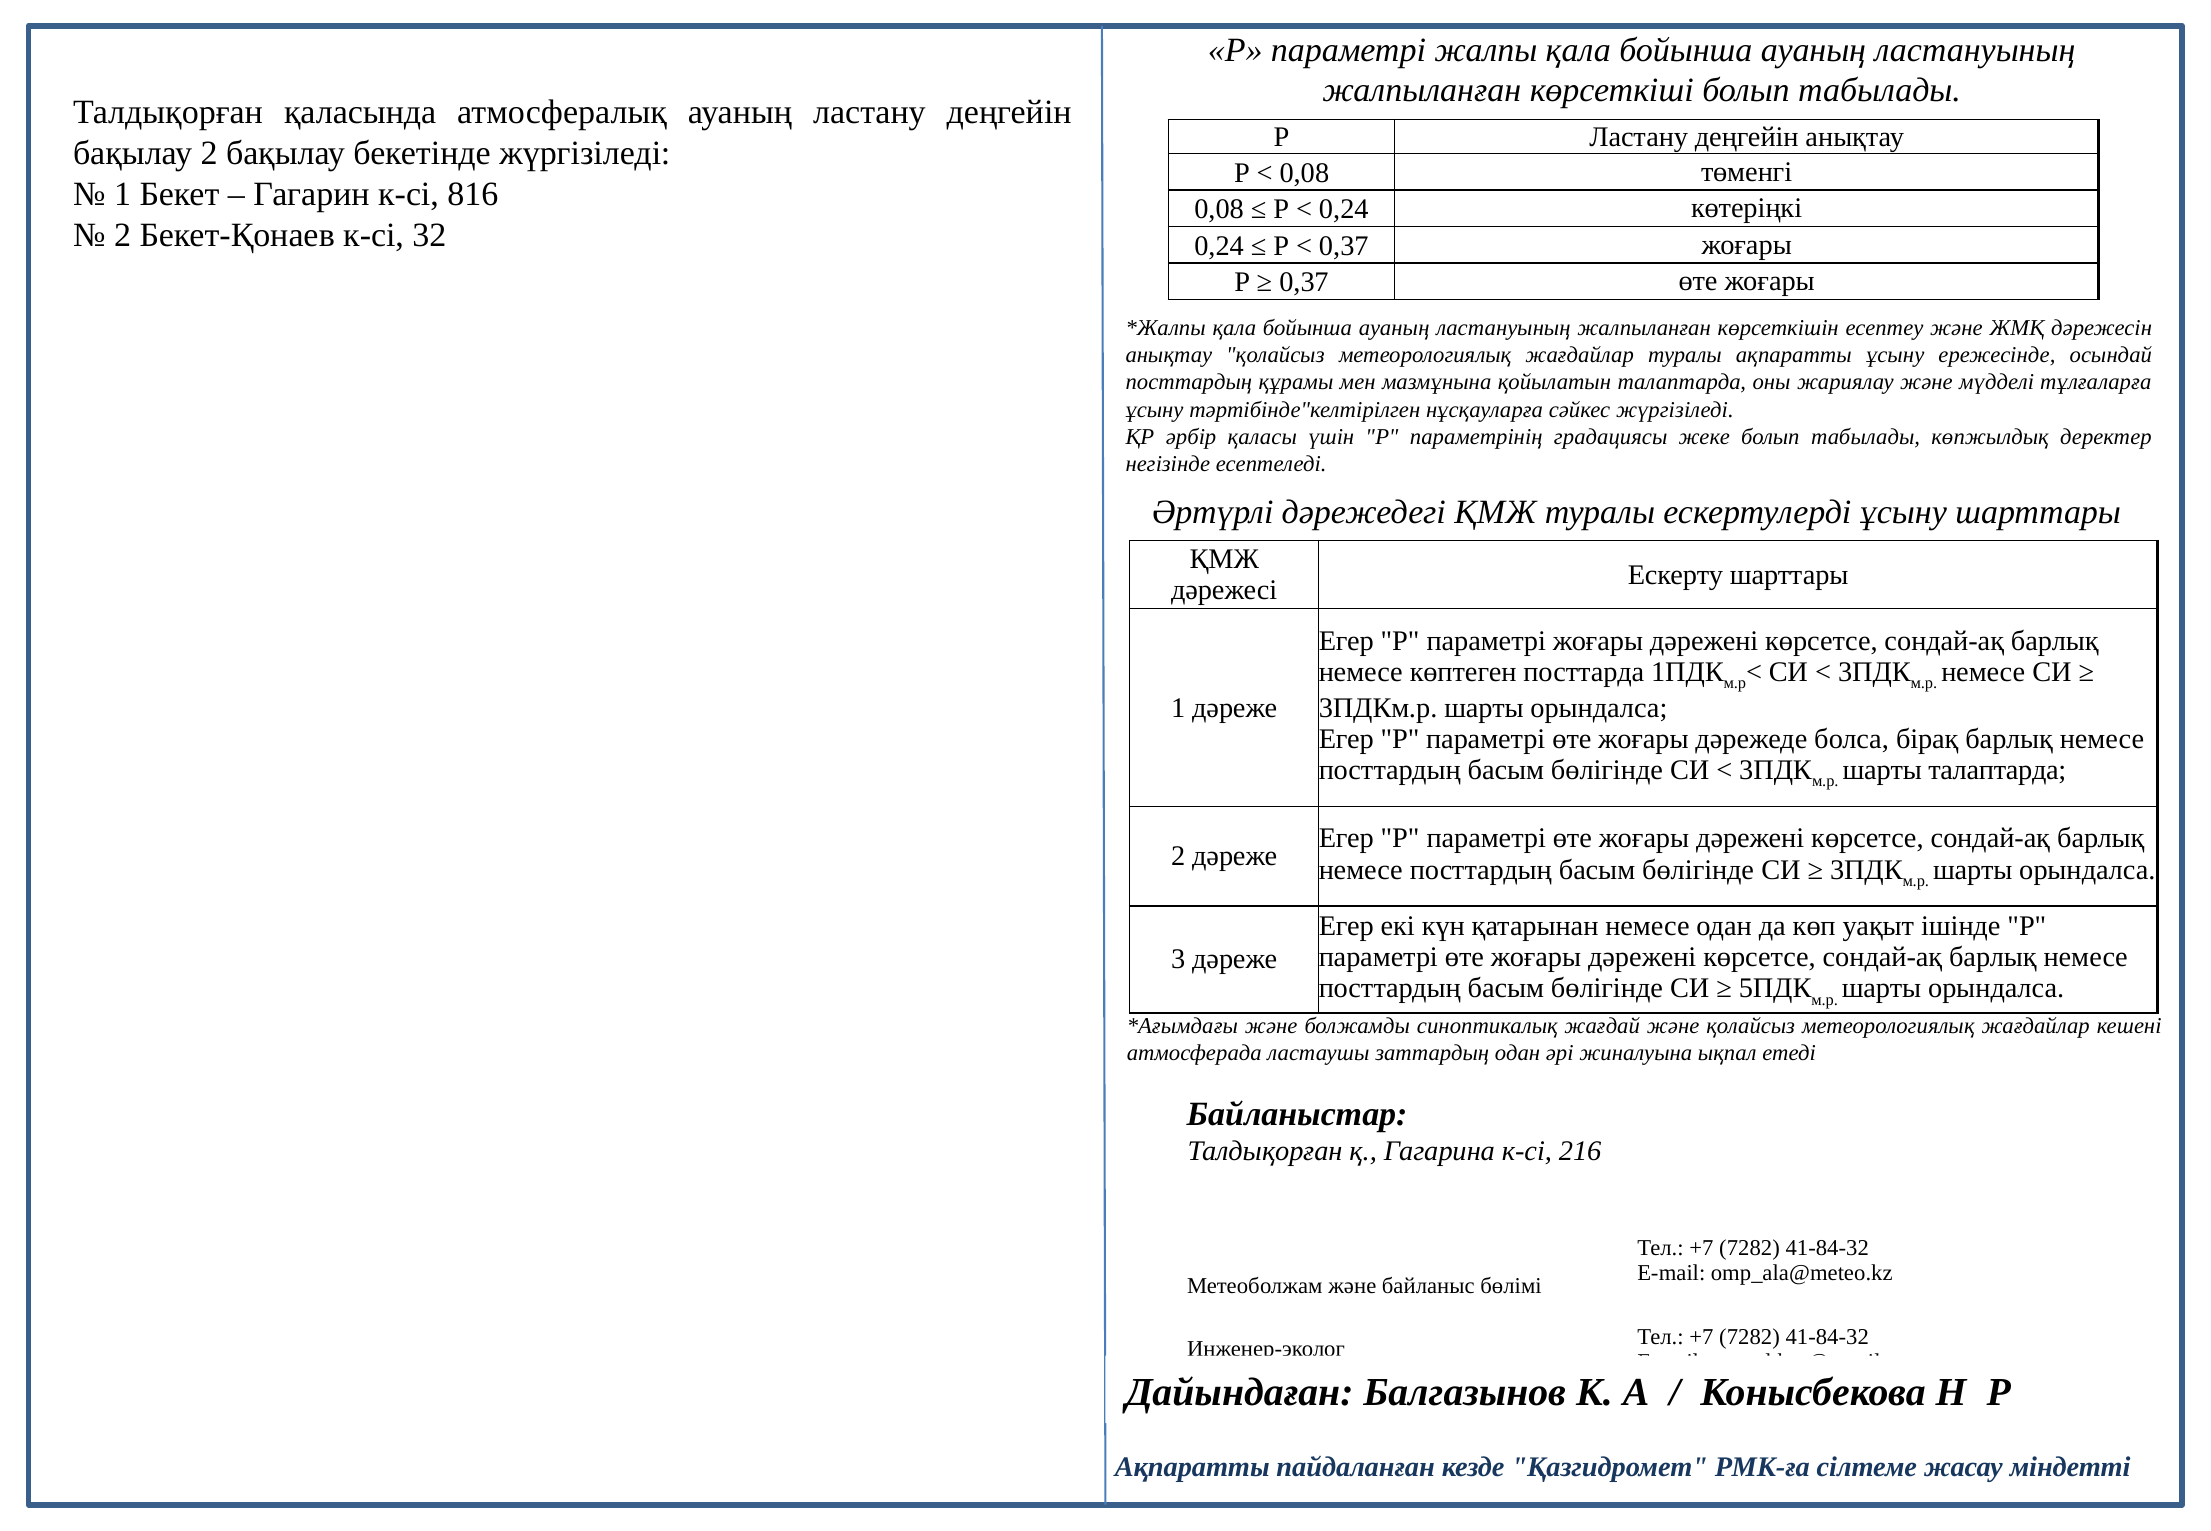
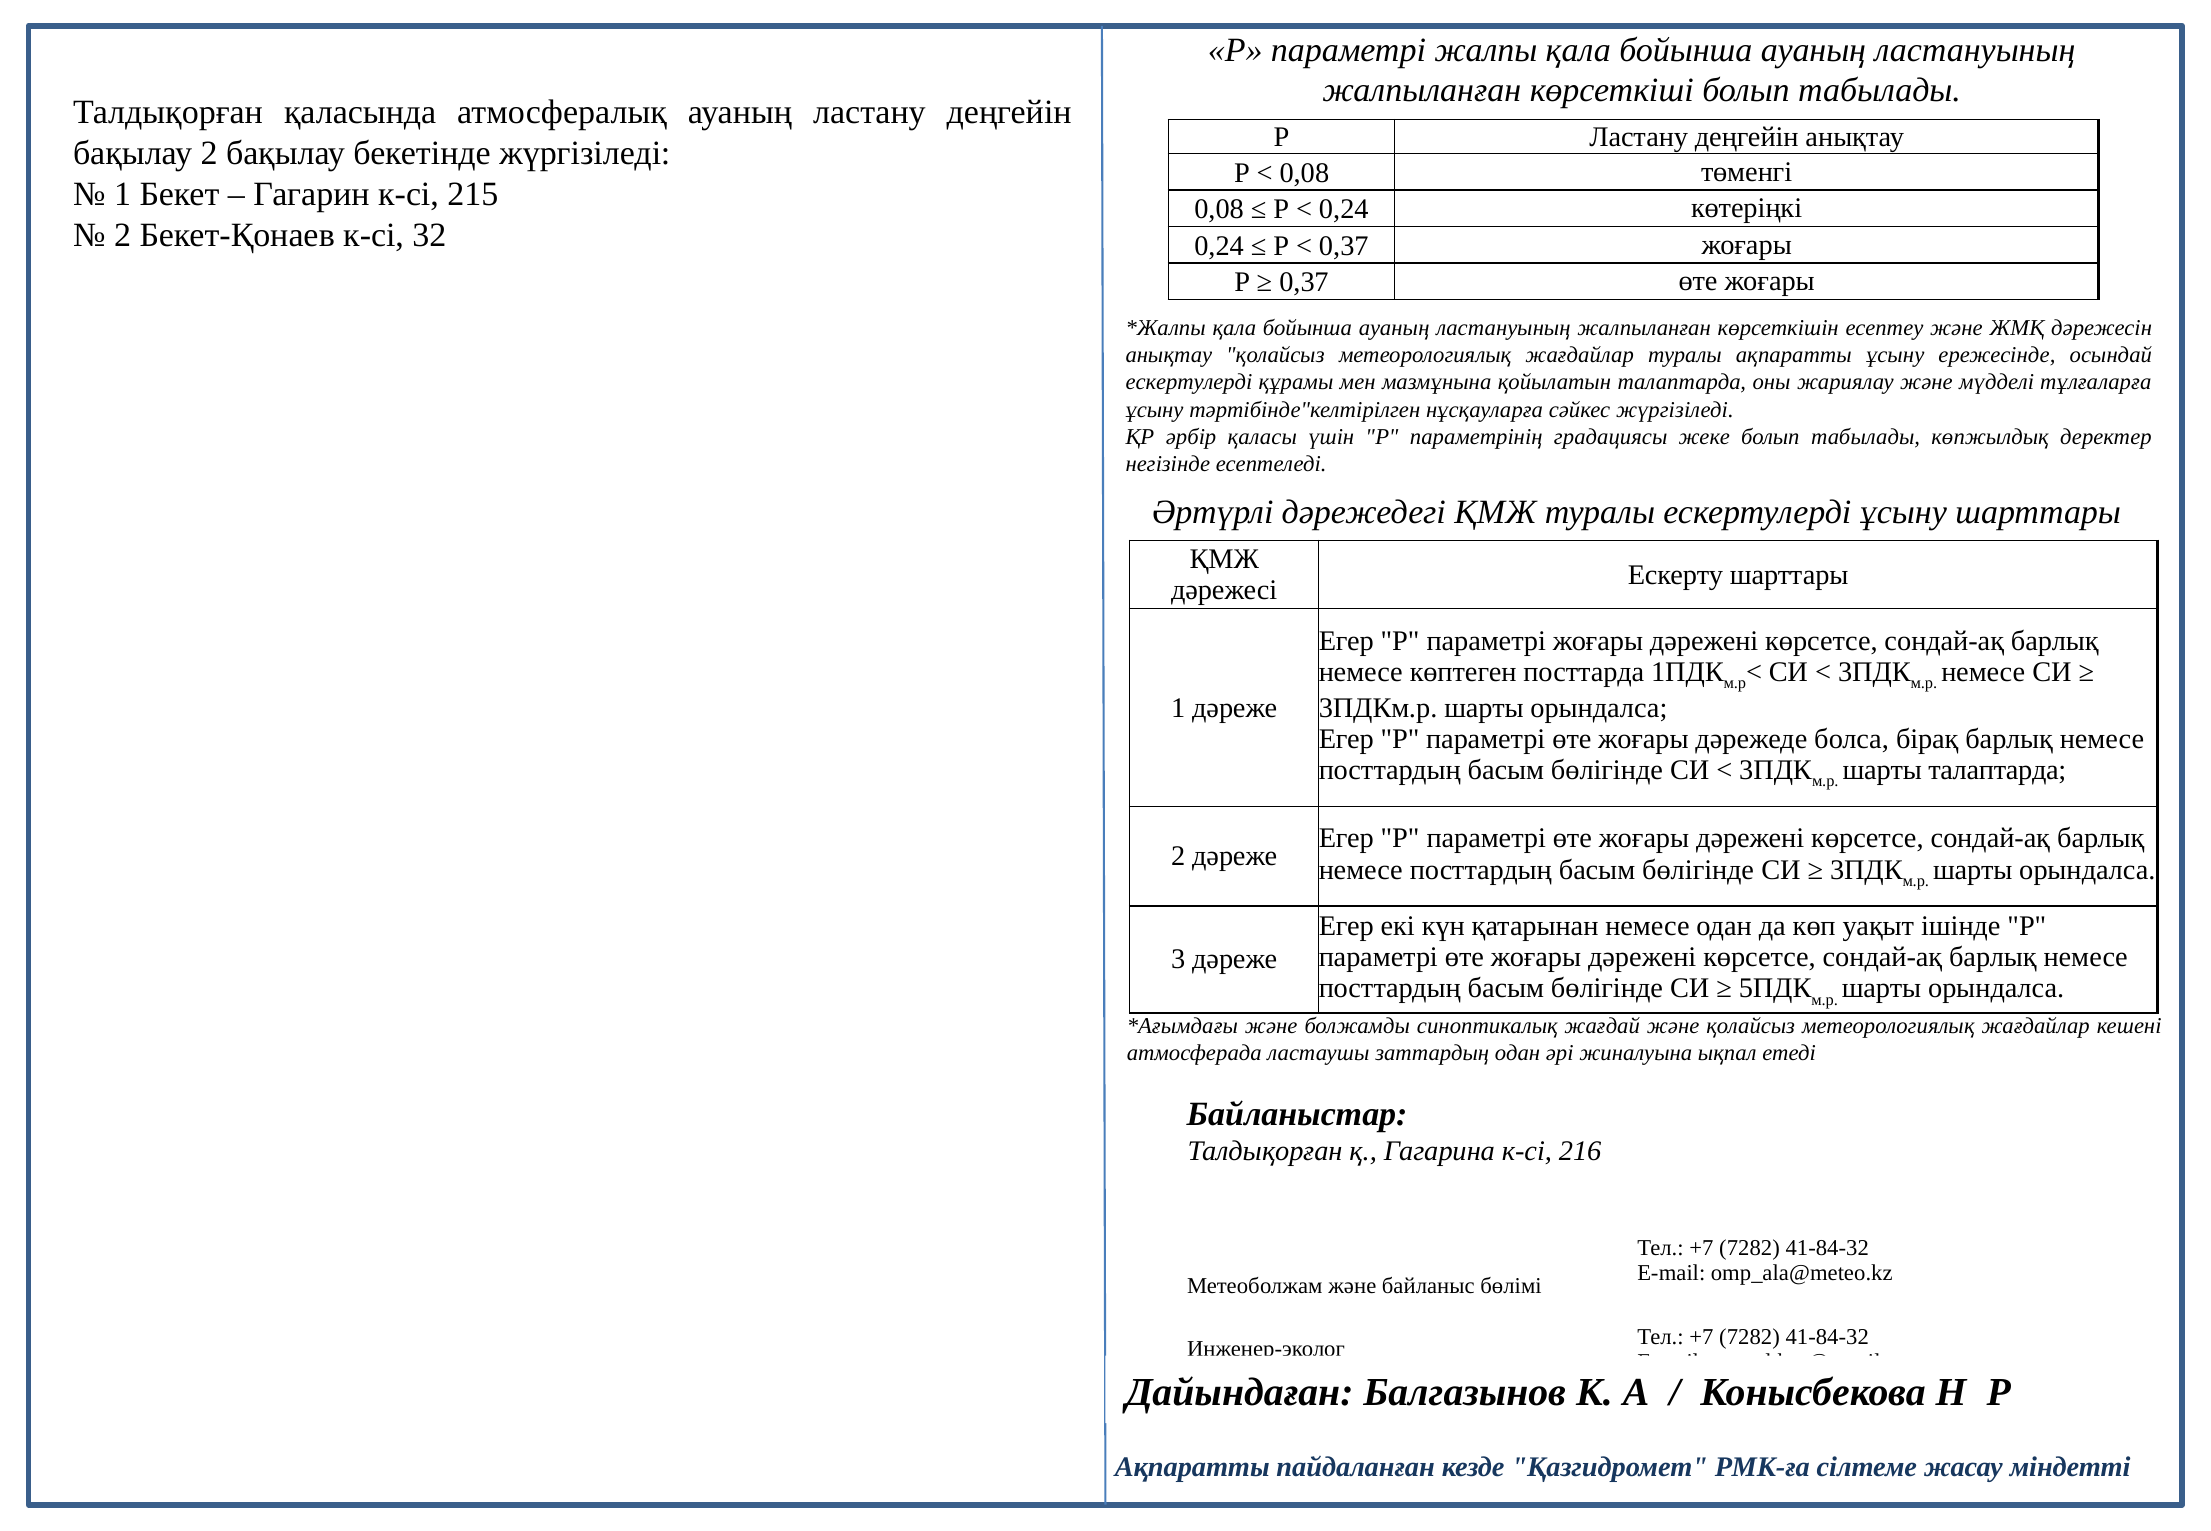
816: 816 -> 215
посттардың at (1189, 382): посттардың -> ескертулерді
